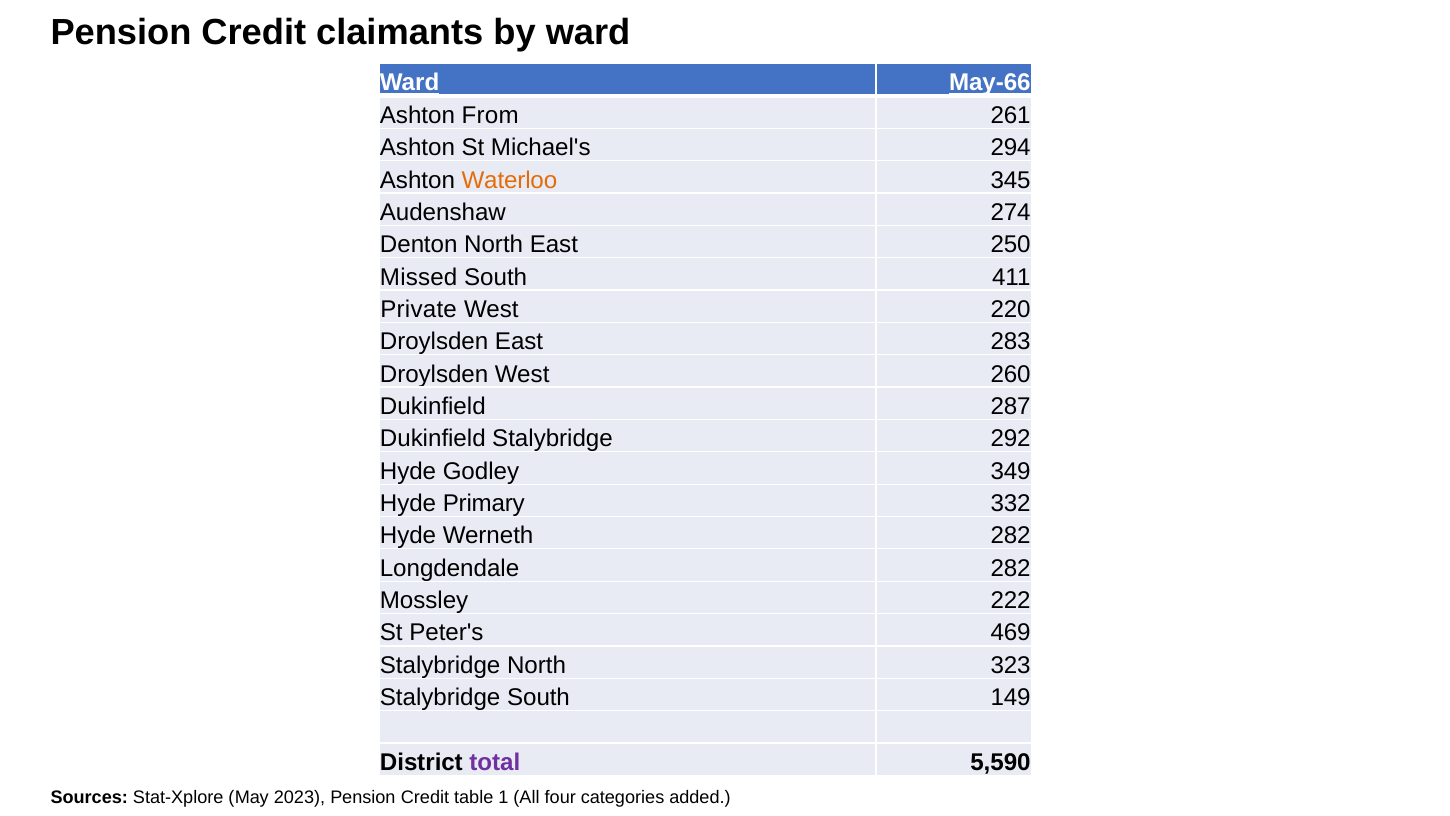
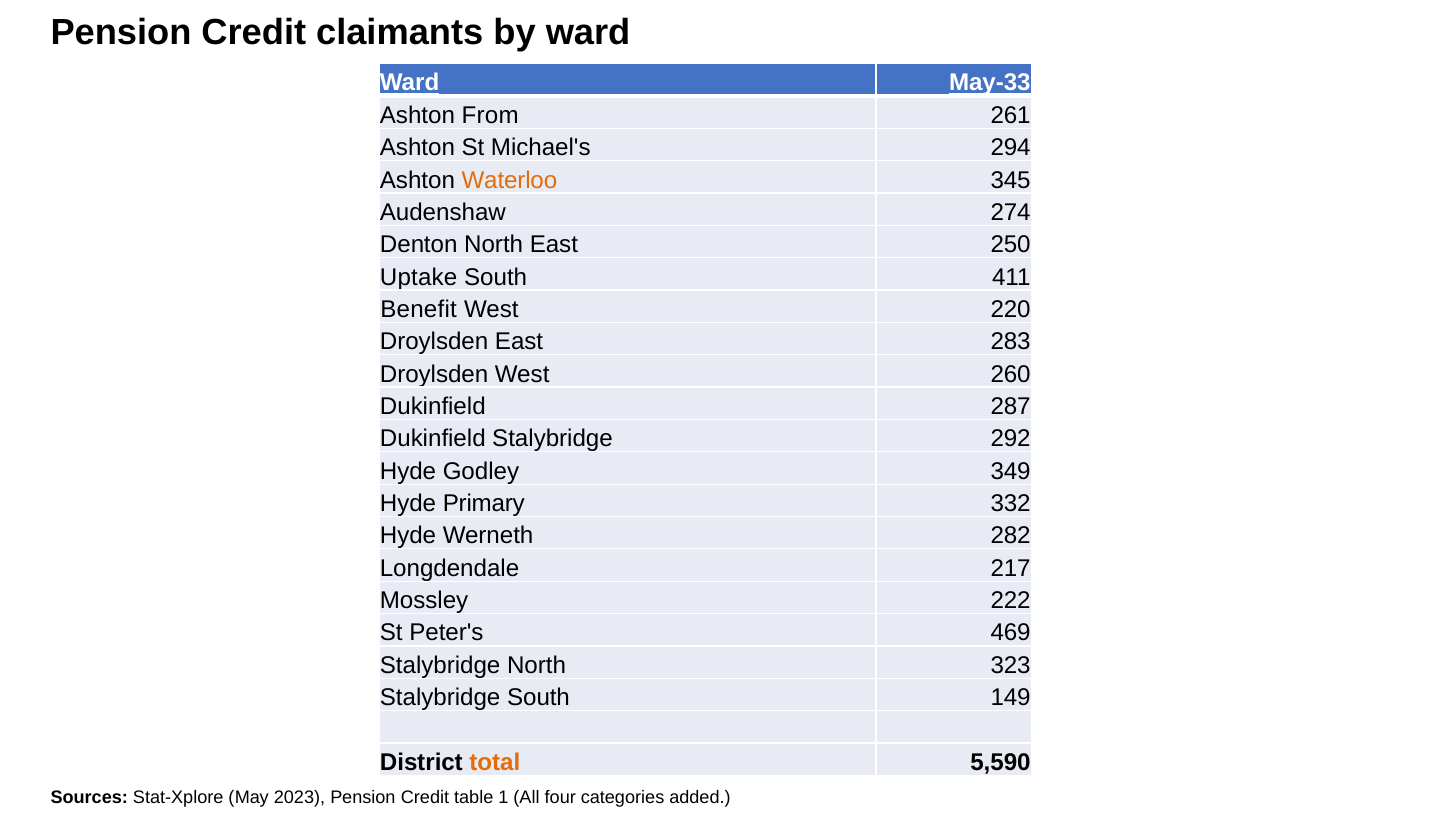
May-66: May-66 -> May-33
Missed: Missed -> Uptake
Private: Private -> Benefit
Longdendale 282: 282 -> 217
total colour: purple -> orange
